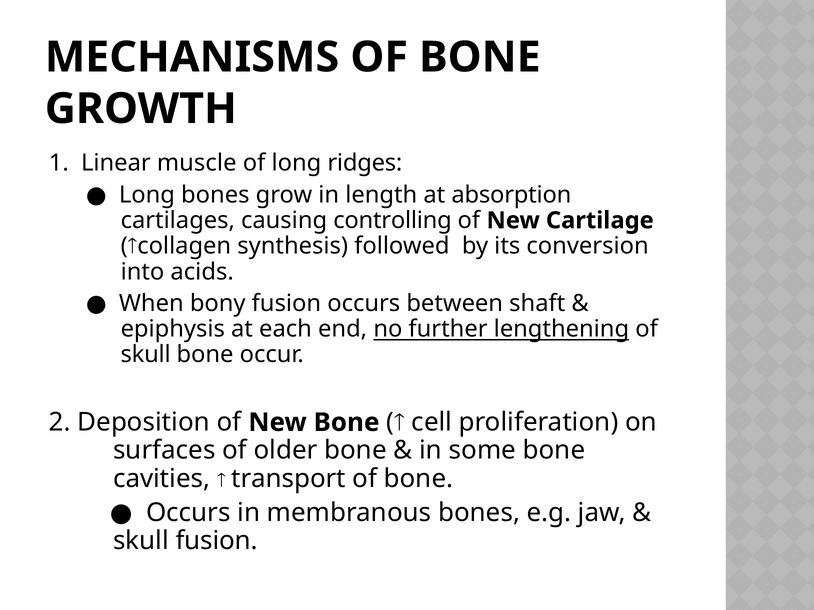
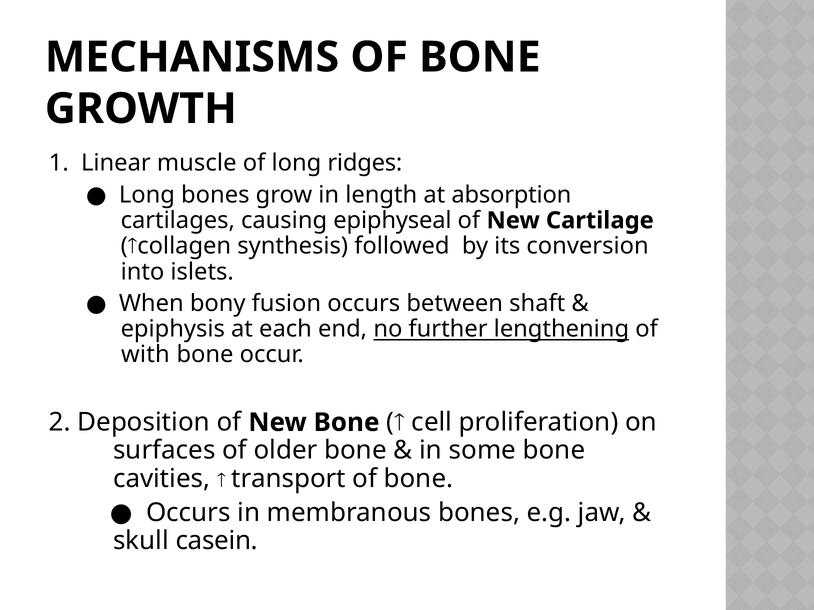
controlling: controlling -> epiphyseal
acids: acids -> islets
skull at (146, 355): skull -> with
skull fusion: fusion -> casein
